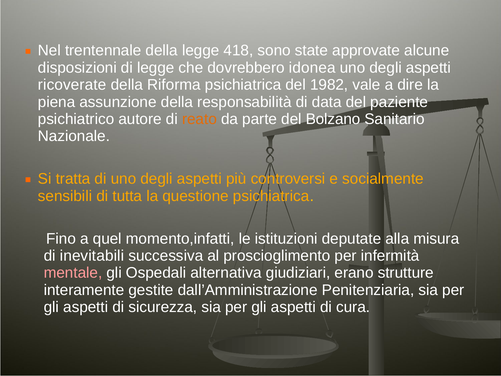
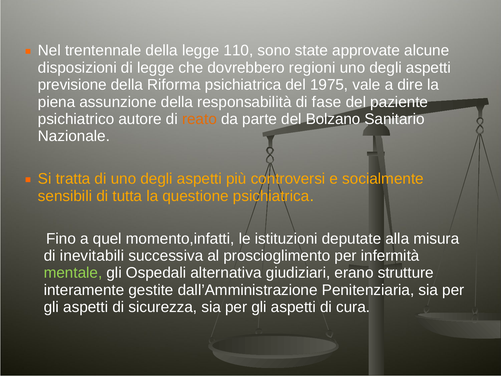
418: 418 -> 110
idonea: idonea -> regioni
ricoverate: ricoverate -> previsione
1982: 1982 -> 1975
data: data -> fase
mentale colour: pink -> light green
